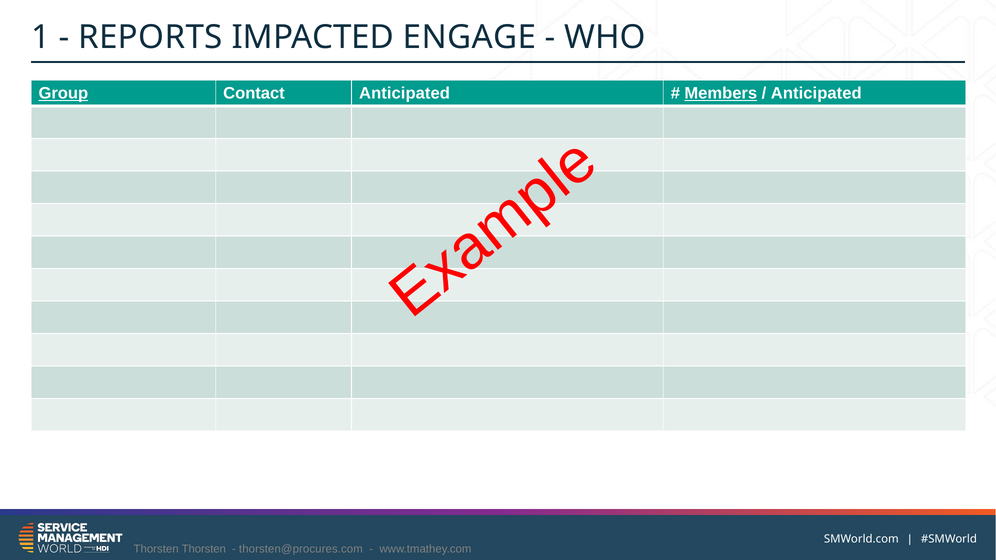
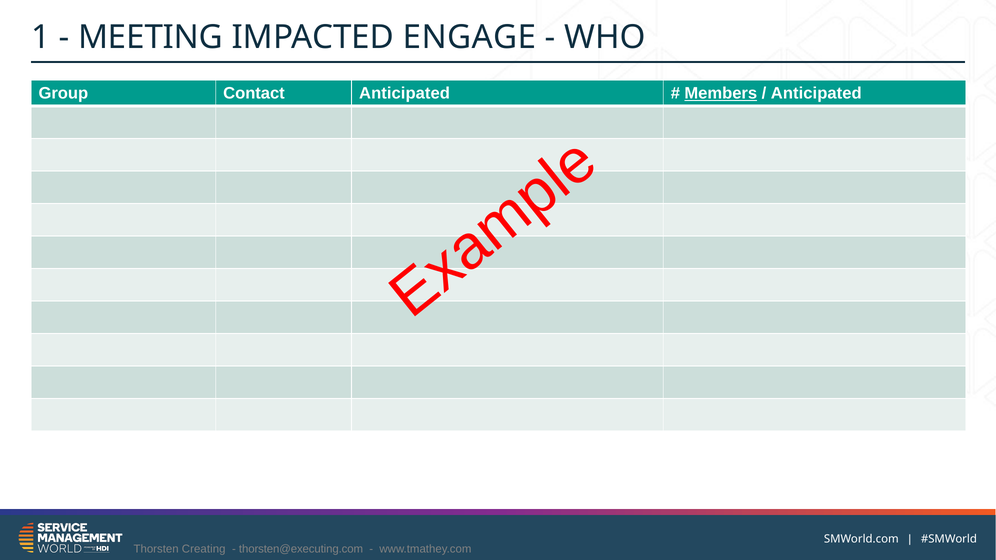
REPORTS: REPORTS -> MEETING
Group underline: present -> none
Thorsten Thorsten: Thorsten -> Creating
thorsten@procures.com: thorsten@procures.com -> thorsten@executing.com
